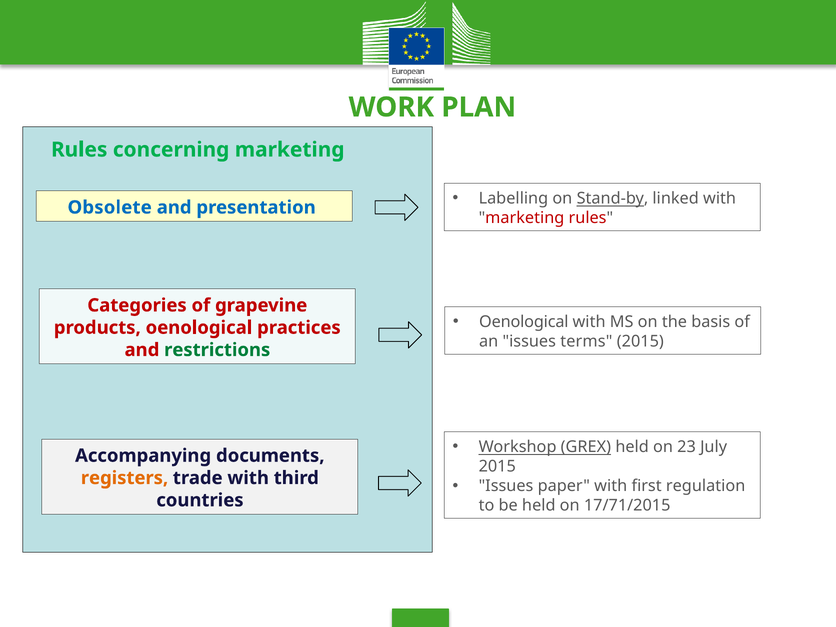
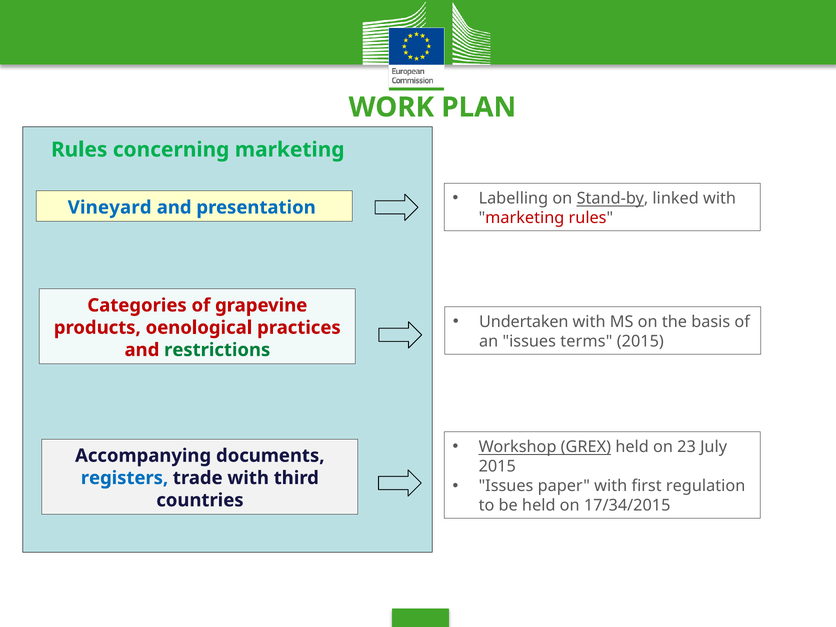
Obsolete: Obsolete -> Vineyard
Oenological at (524, 322): Oenological -> Undertaken
registers colour: orange -> blue
17/71/2015: 17/71/2015 -> 17/34/2015
